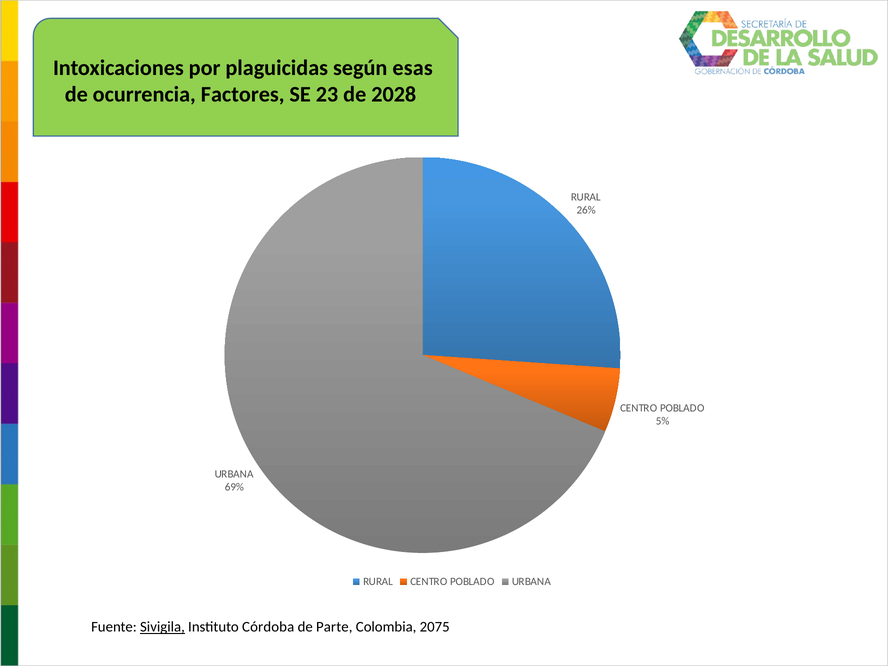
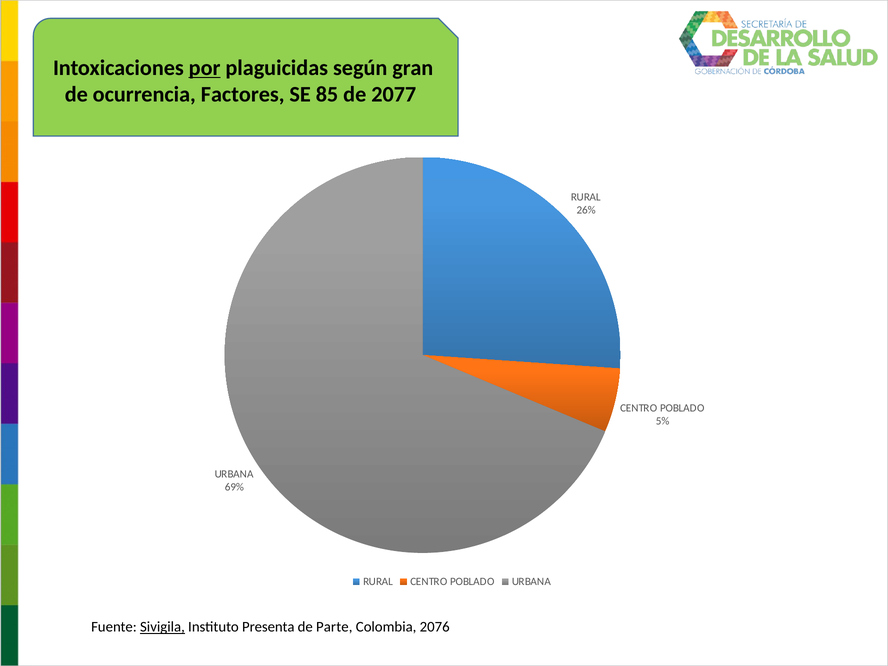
por underline: none -> present
esas: esas -> gran
23: 23 -> 85
2028: 2028 -> 2077
Córdoba: Córdoba -> Presenta
2075: 2075 -> 2076
